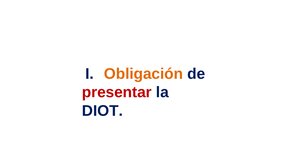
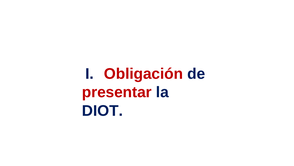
Obligación colour: orange -> red
